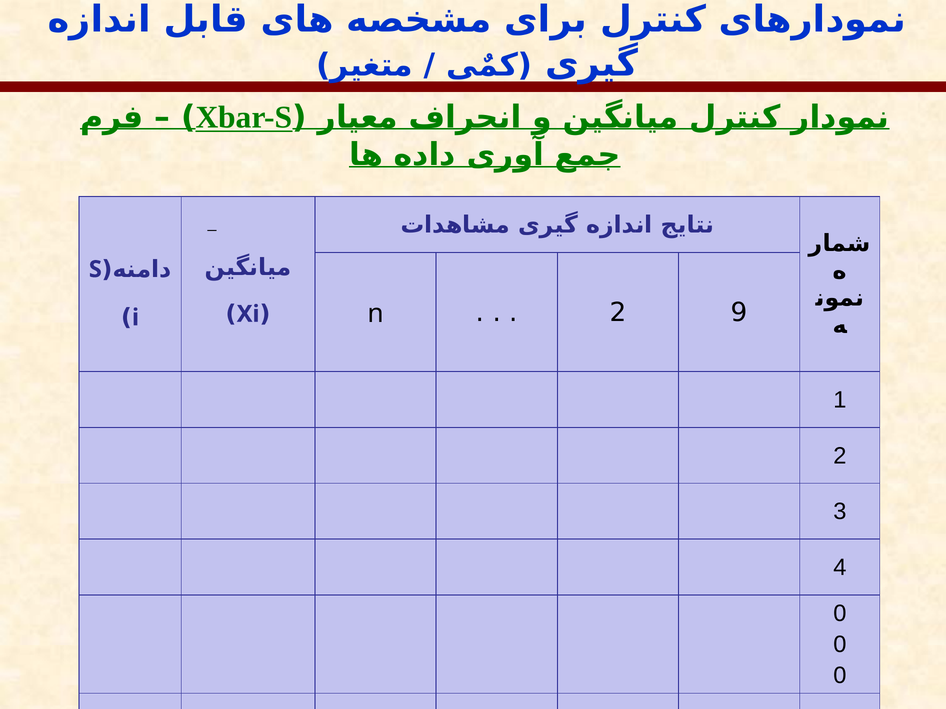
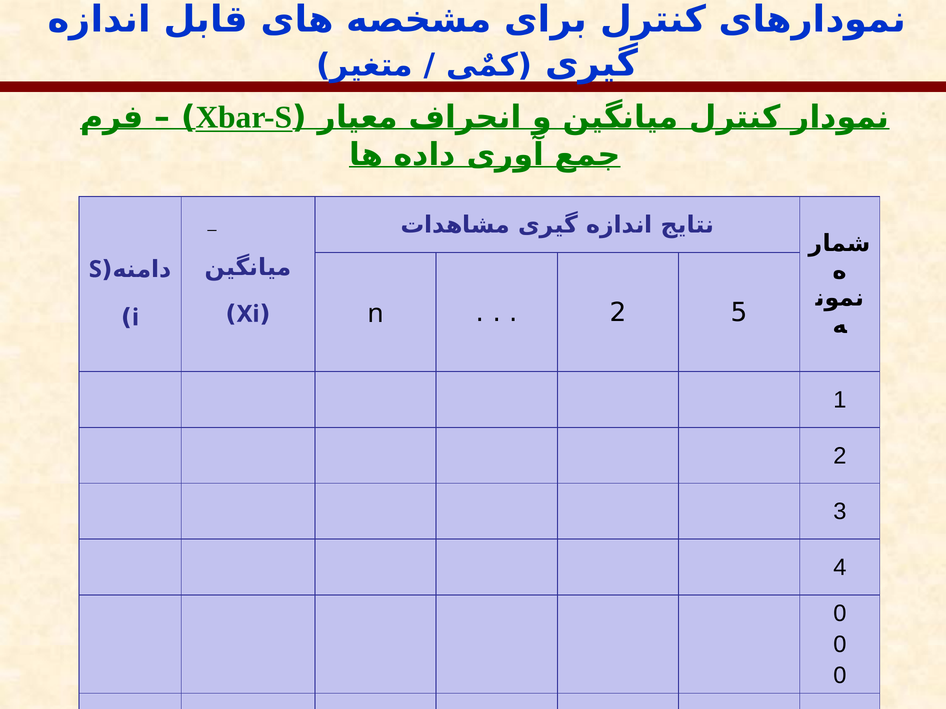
9: 9 -> 5
